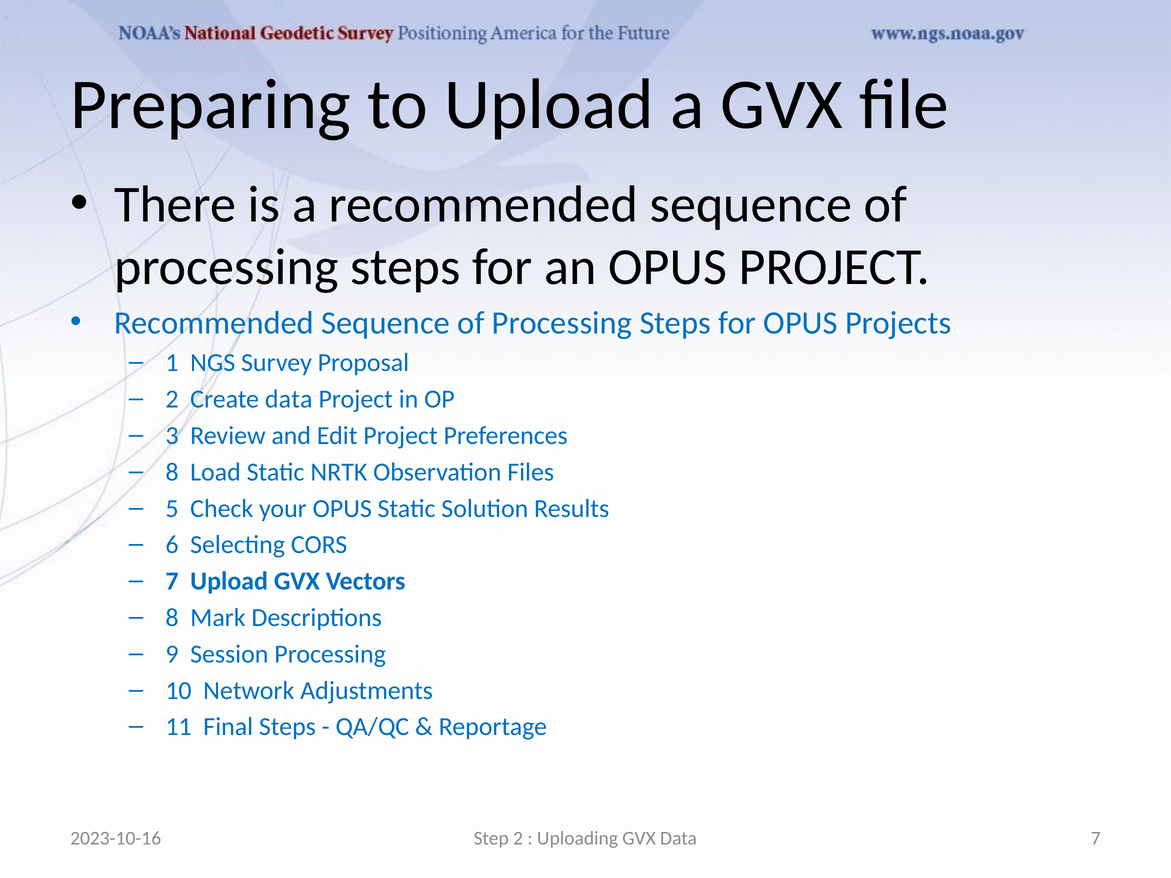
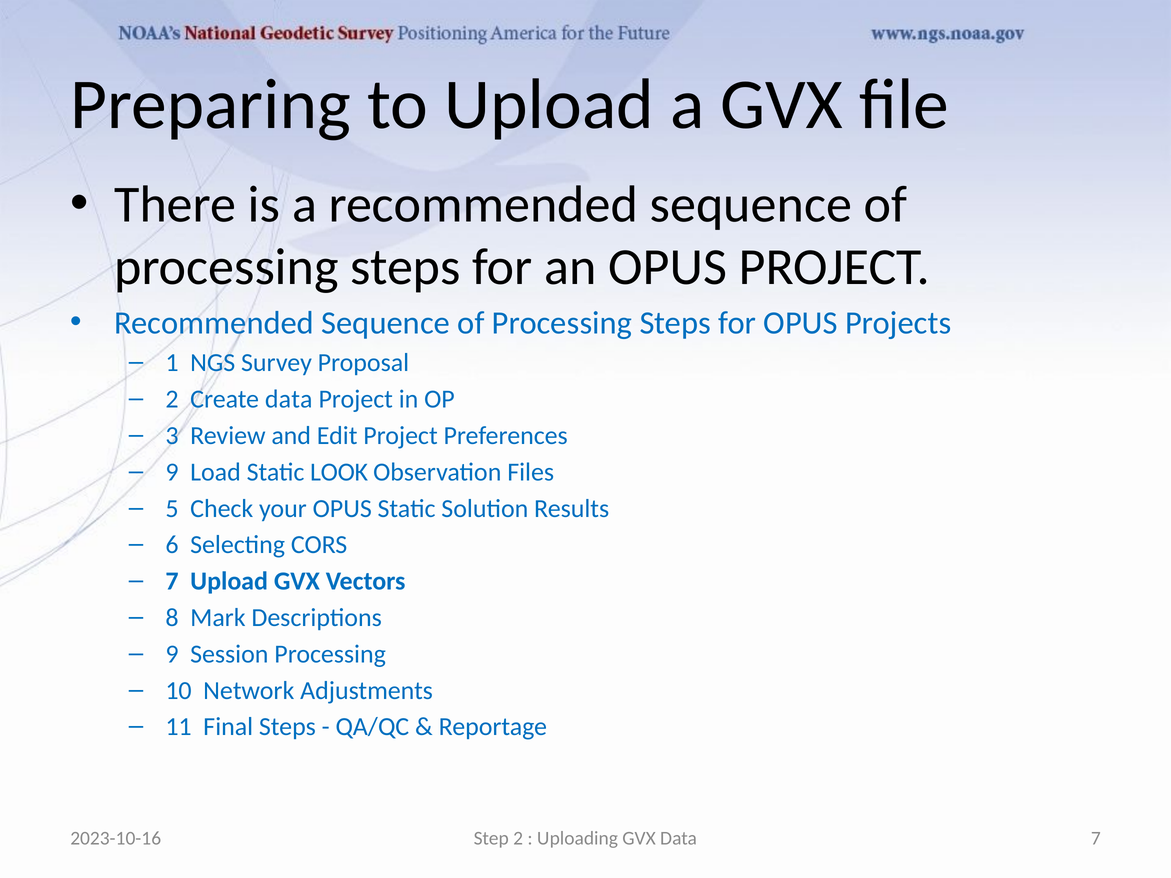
8 at (172, 472): 8 -> 9
NRTK: NRTK -> LOOK
